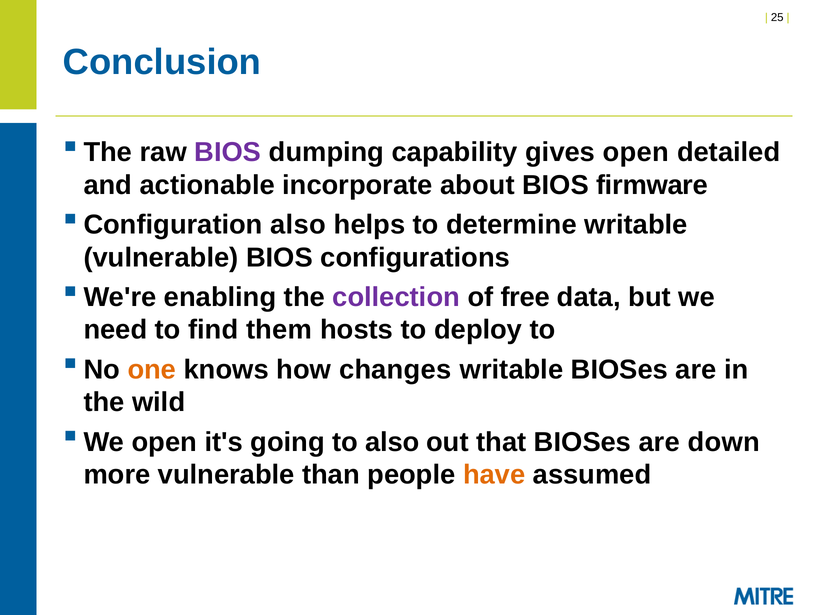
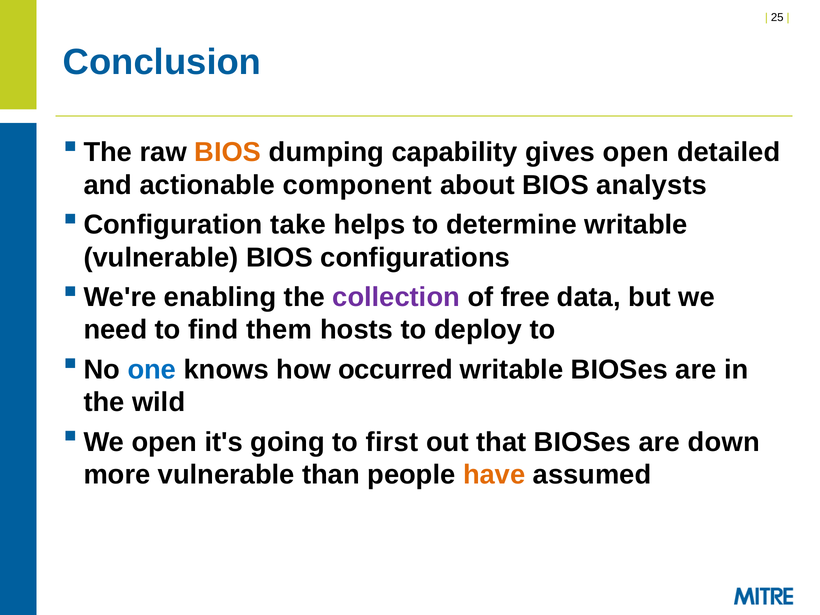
BIOS at (228, 152) colour: purple -> orange
incorporate: incorporate -> component
firmware: firmware -> analysts
Configuration also: also -> take
one colour: orange -> blue
changes: changes -> occurred
to also: also -> first
